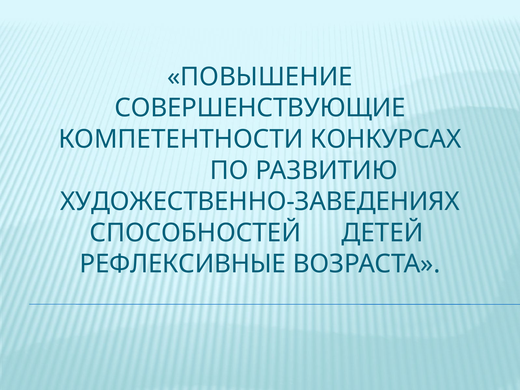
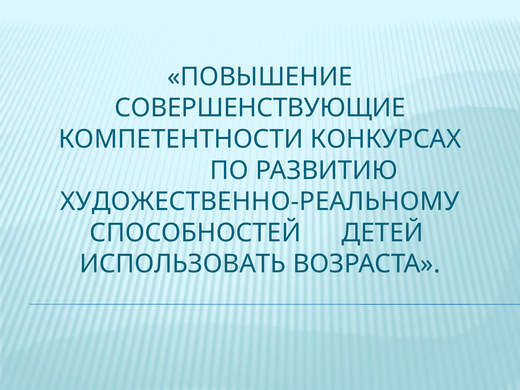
ХУДОЖЕСТВЕННО-ЗАВЕДЕНИЯХ: ХУДОЖЕСТВЕННО-ЗАВЕДЕНИЯХ -> ХУДОЖЕСТВЕННО-РЕАЛЬНОМУ
РЕФЛЕКСИВНЫЕ: РЕФЛЕКСИВНЫЕ -> ИСПОЛЬЗОВАТЬ
